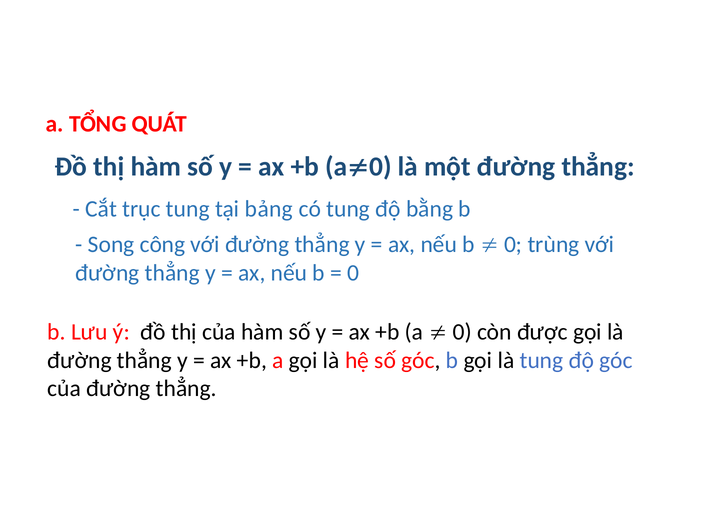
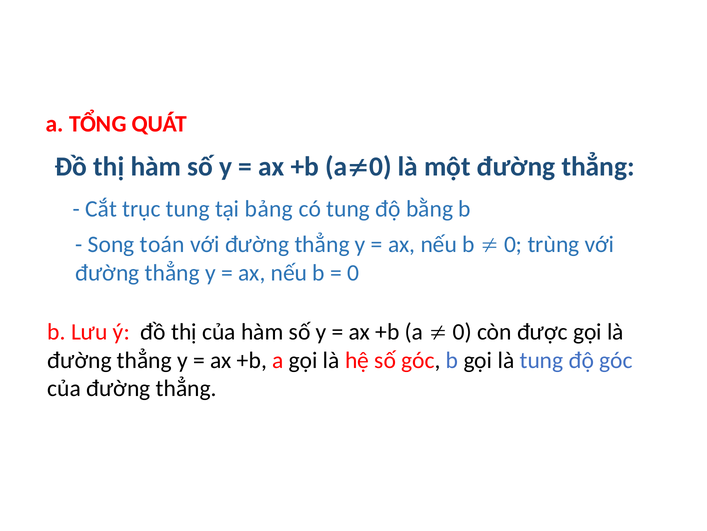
công: công -> toán
